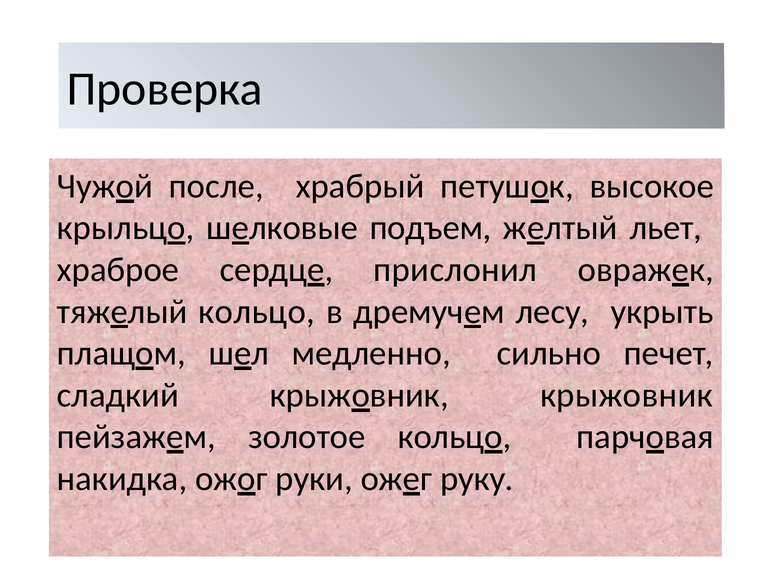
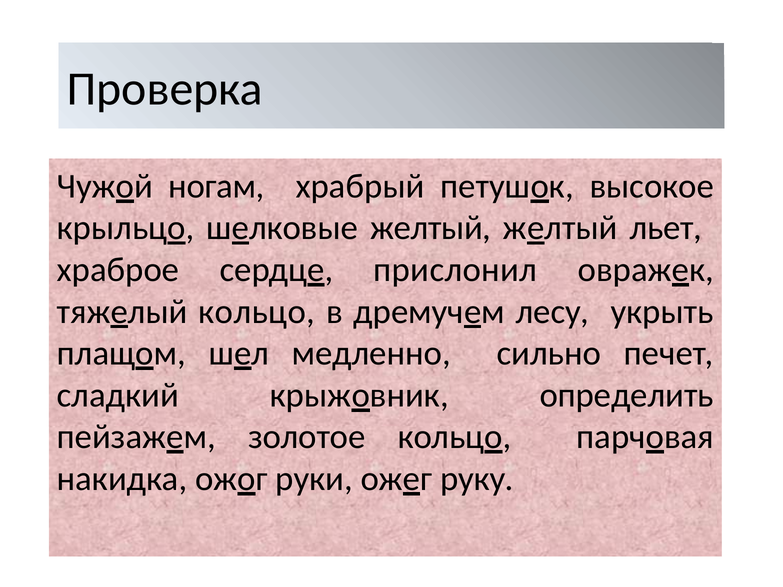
после: после -> ногам
шелковые подъем: подъем -> желтый
крыжовник крыжовник: крыжовник -> определить
